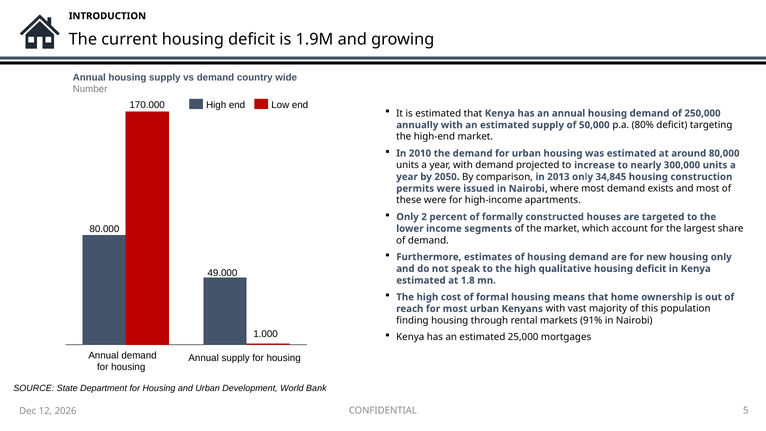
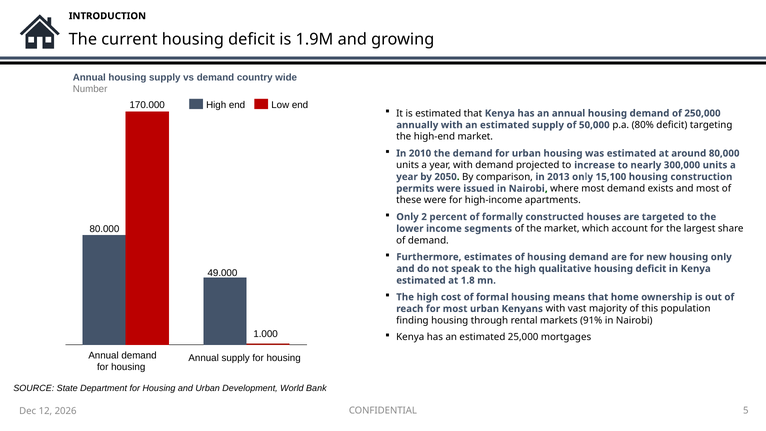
34,845: 34,845 -> 15,100
